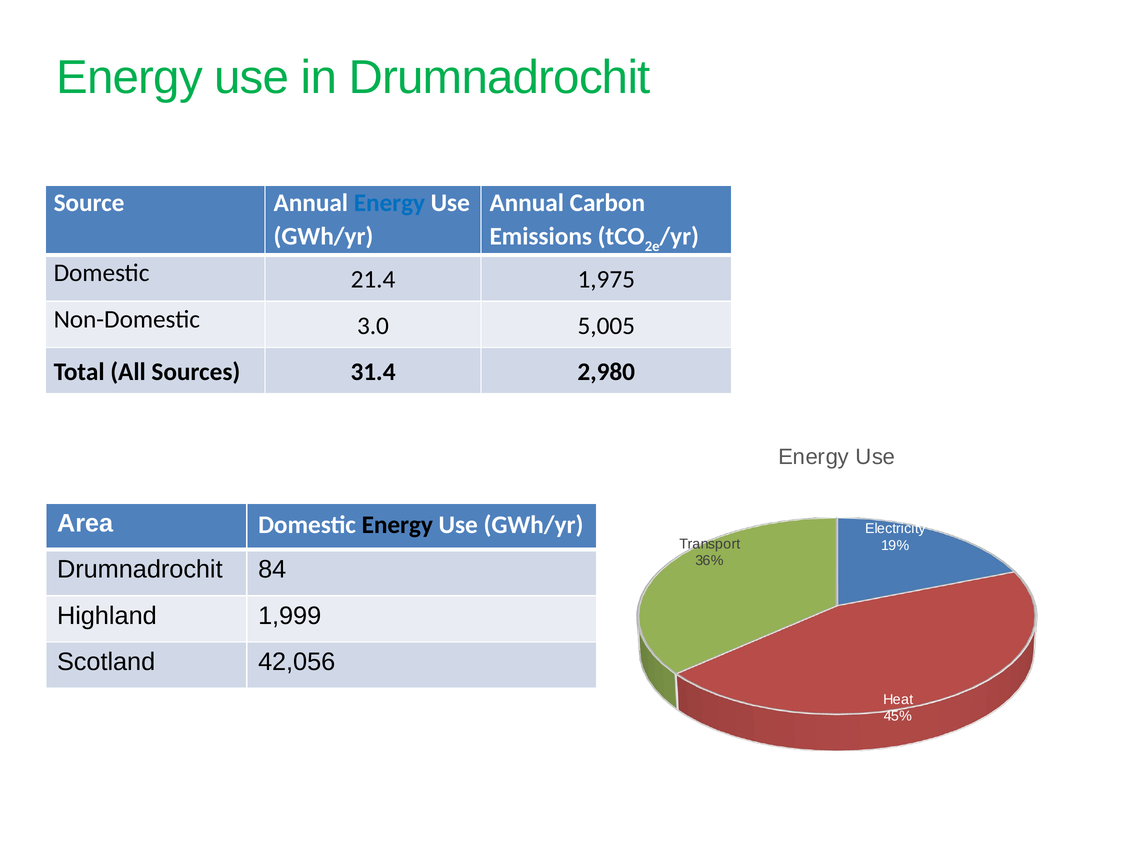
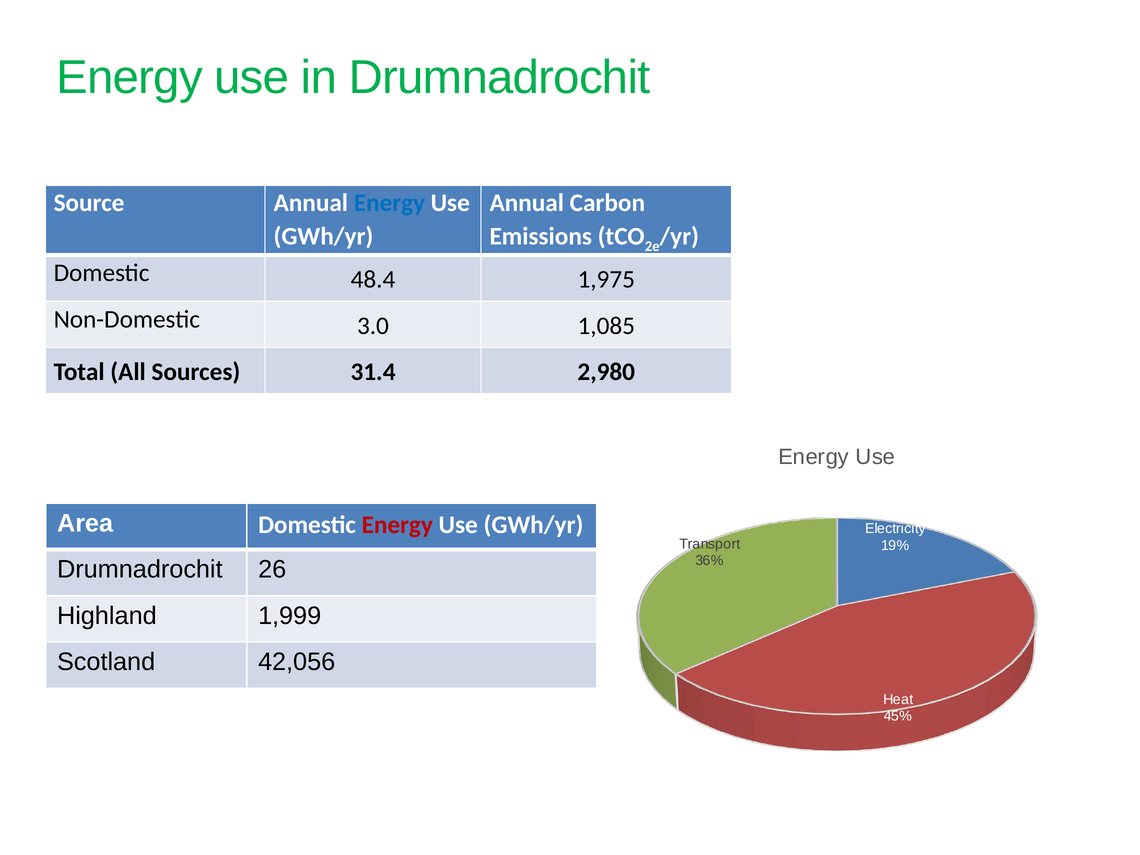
21.4: 21.4 -> 48.4
5,005: 5,005 -> 1,085
Energy at (397, 525) colour: black -> red
84: 84 -> 26
